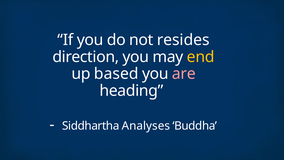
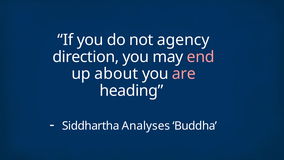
resides: resides -> agency
end colour: yellow -> pink
based: based -> about
